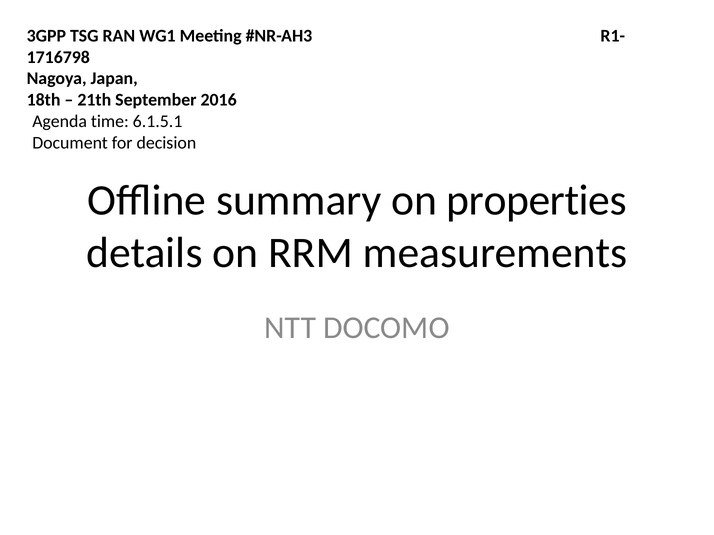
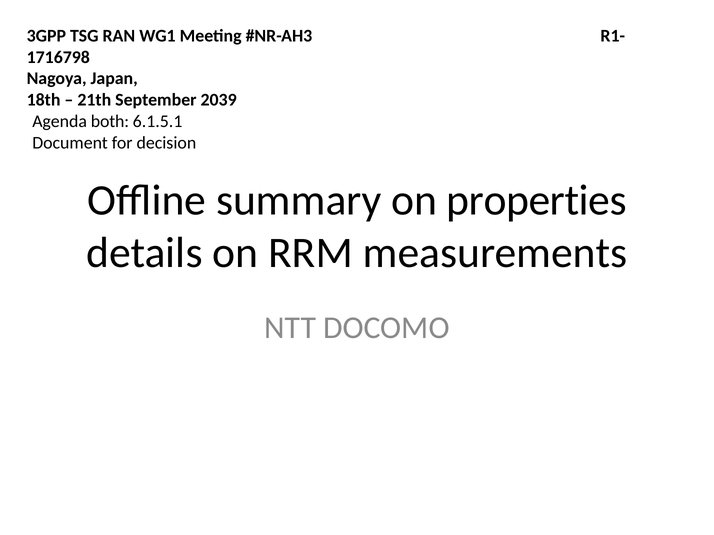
2016: 2016 -> 2039
time: time -> both
